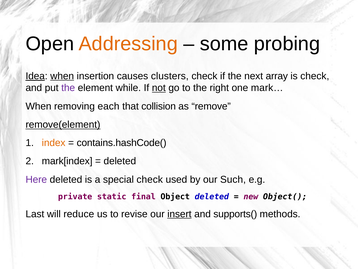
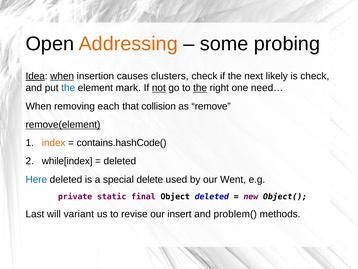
array: array -> likely
the at (68, 88) colour: purple -> blue
while: while -> mark
the at (200, 88) underline: none -> present
mark…: mark… -> need…
mark[index: mark[index -> while[index
Here colour: purple -> blue
special check: check -> delete
Such: Such -> Went
reduce: reduce -> variant
insert underline: present -> none
supports(: supports( -> problem(
